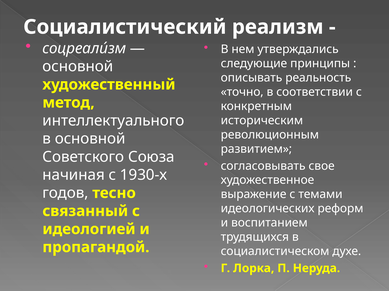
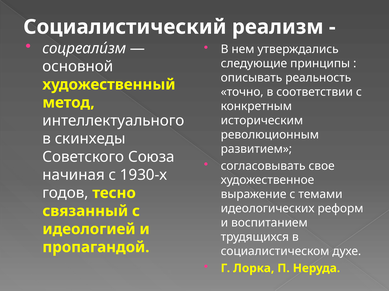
в основной: основной -> скинхеды
